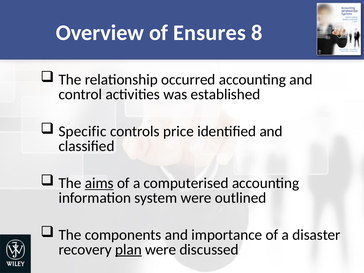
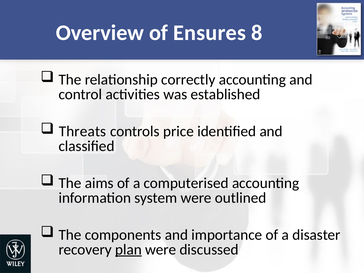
occurred: occurred -> correctly
Specific: Specific -> Threats
aims underline: present -> none
